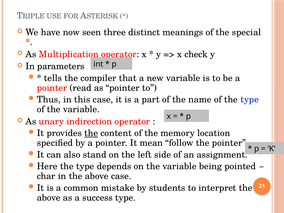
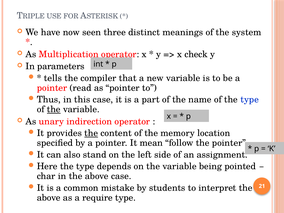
special: special -> system
the at (54, 109) underline: none -> present
success: success -> require
